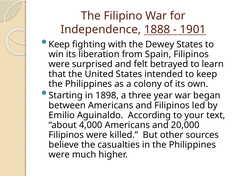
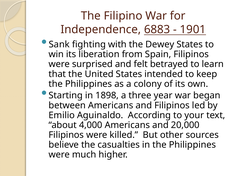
1888: 1888 -> 6883
Keep at (59, 44): Keep -> Sank
